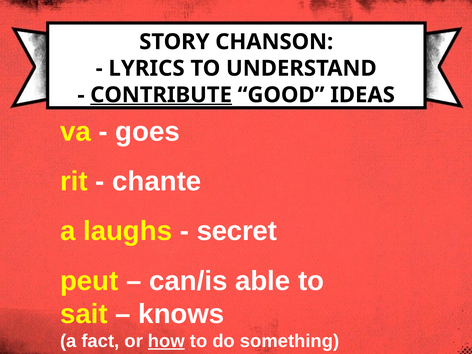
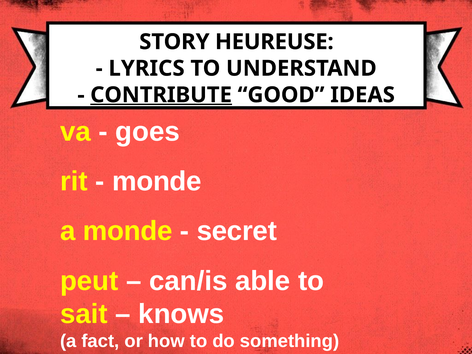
CHANSON: CHANSON -> HEUREUSE
chante at (157, 181): chante -> monde
a laughs: laughs -> monde
how underline: present -> none
